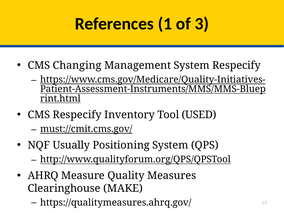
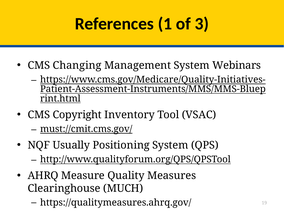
System Respecify: Respecify -> Webinars
CMS Respecify: Respecify -> Copyright
USED: USED -> VSAC
MAKE: MAKE -> MUCH
